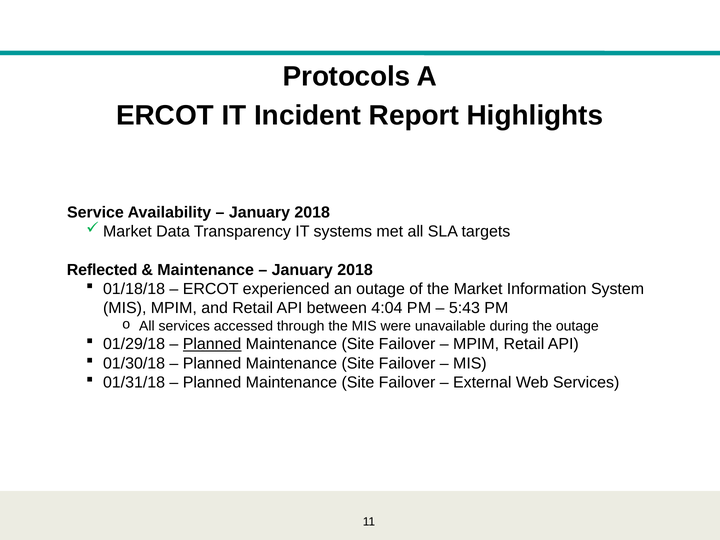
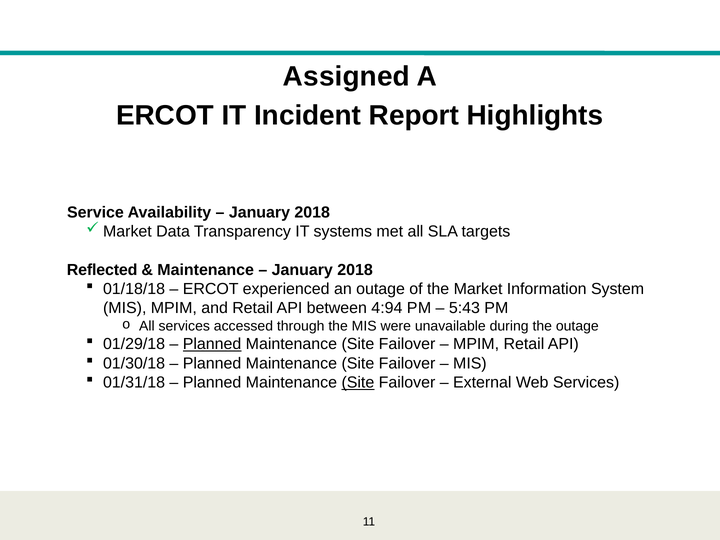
Protocols: Protocols -> Assigned
4:04: 4:04 -> 4:94
Site at (358, 383) underline: none -> present
